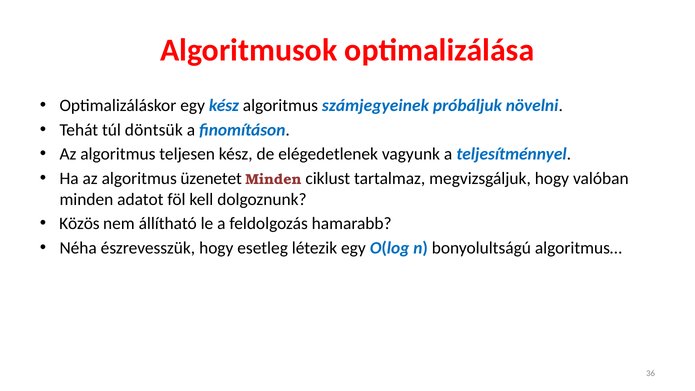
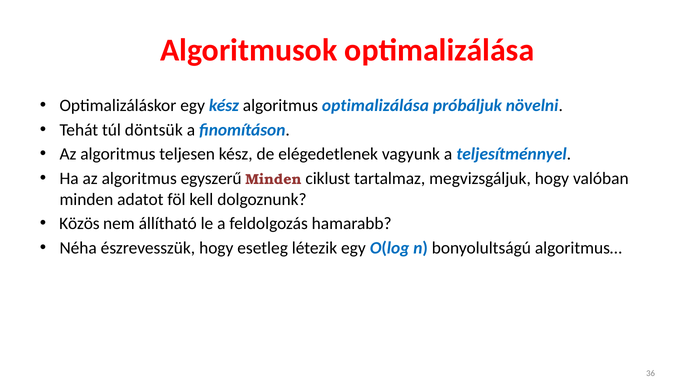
algoritmus számjegyeinek: számjegyeinek -> optimalizálása
üzenetet: üzenetet -> egyszerű
